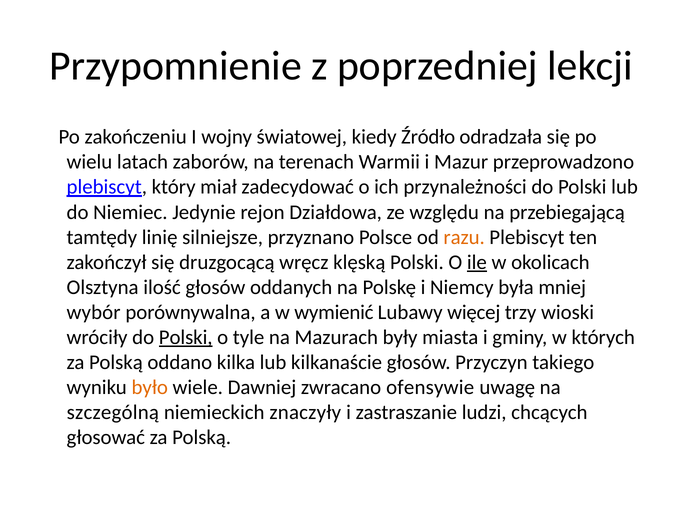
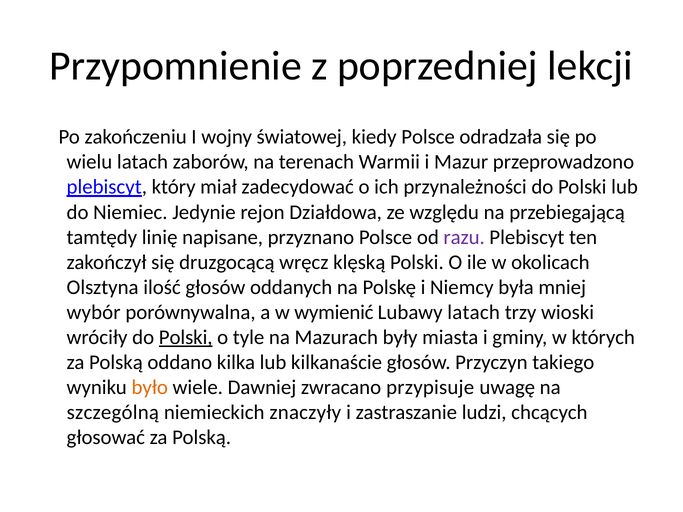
kiedy Źródło: Źródło -> Polsce
silniejsze: silniejsze -> napisane
razu colour: orange -> purple
ile underline: present -> none
Lubawy więcej: więcej -> latach
ofensywie: ofensywie -> przypisuje
